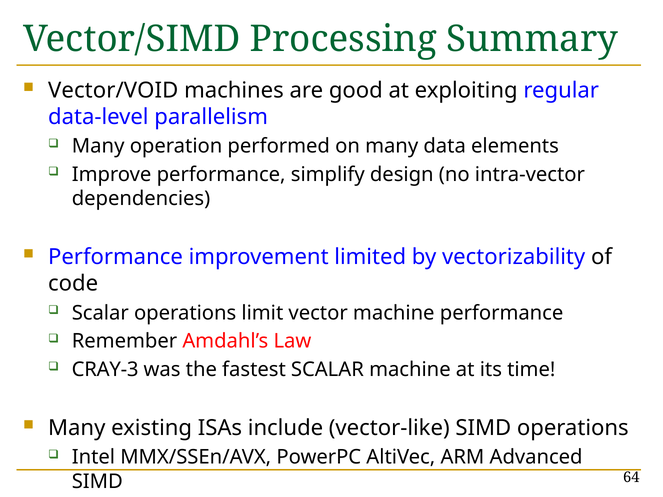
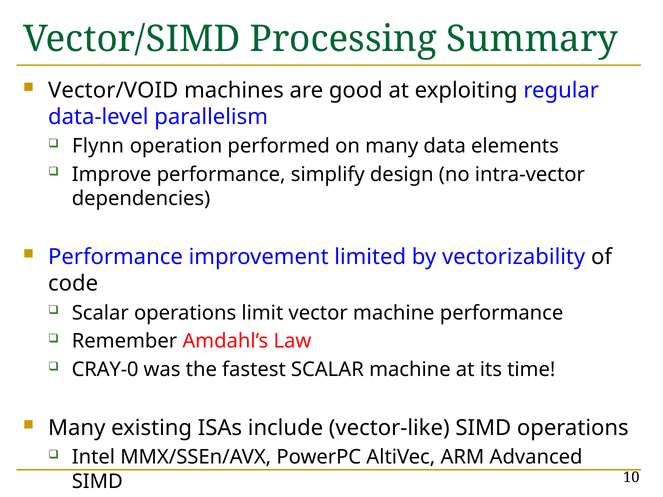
Many at (98, 146): Many -> Flynn
CRAY-3: CRAY-3 -> CRAY-0
64: 64 -> 10
